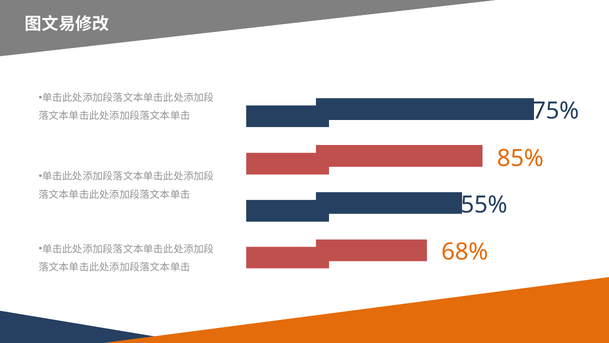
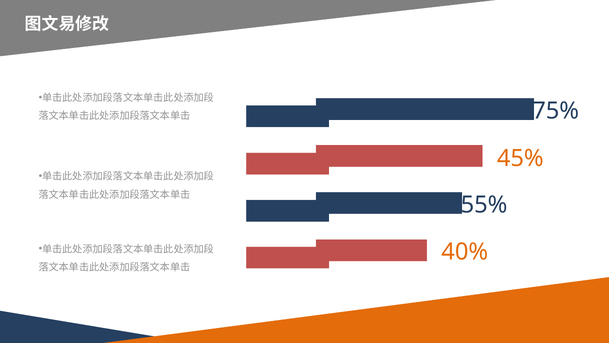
85%: 85% -> 45%
68%: 68% -> 40%
